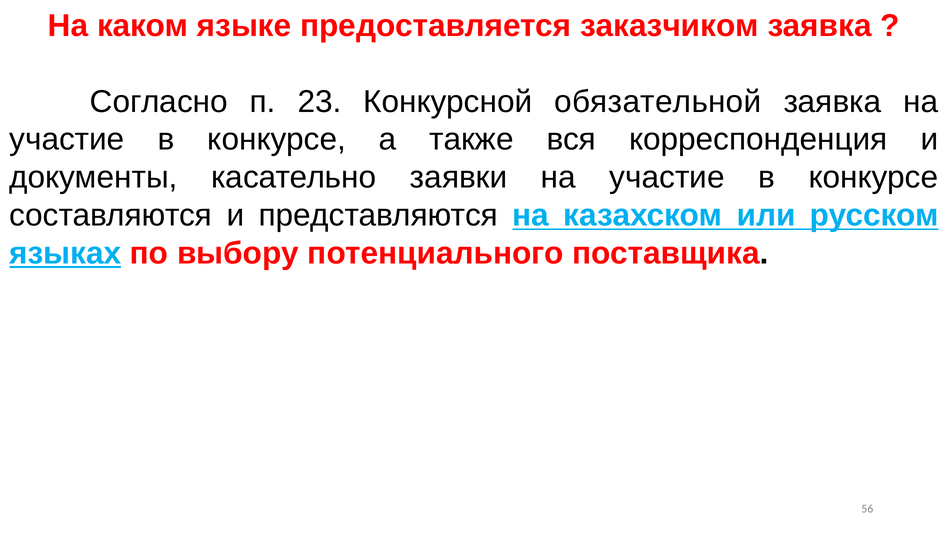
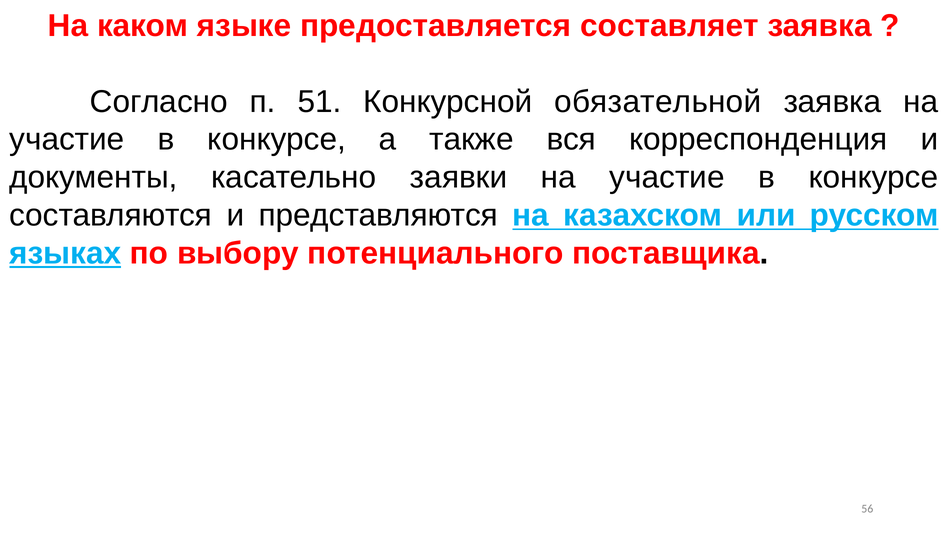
заказчиком: заказчиком -> составляет
23: 23 -> 51
